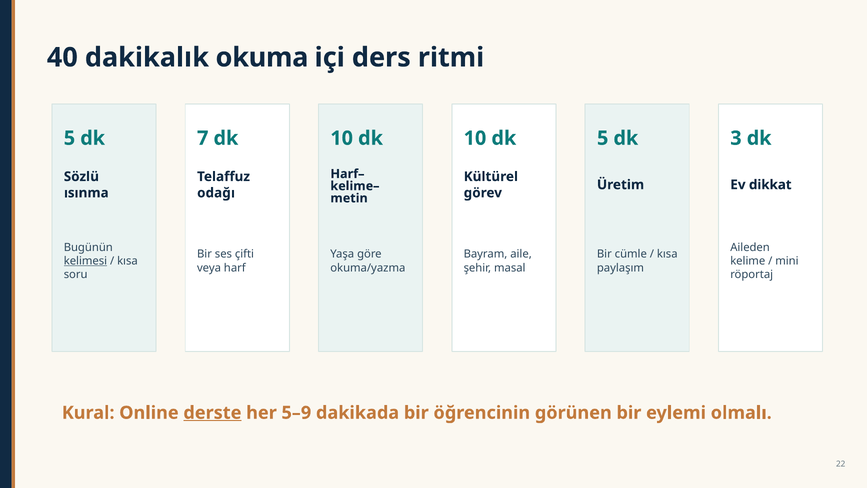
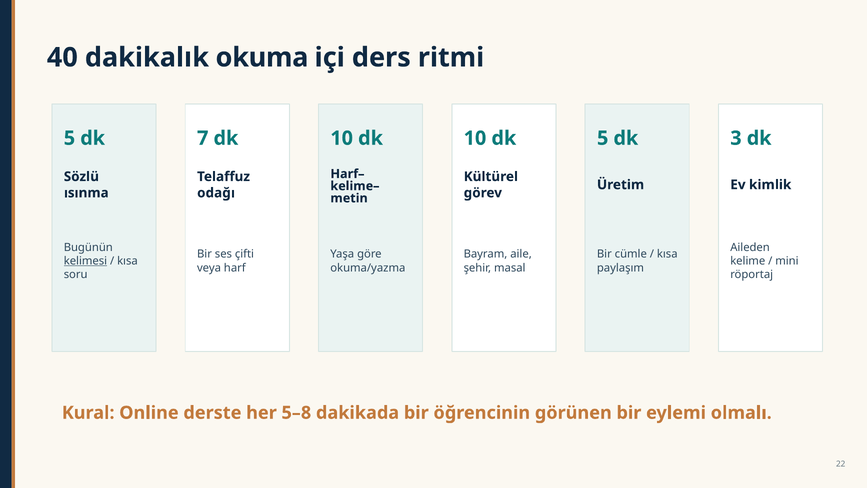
dikkat: dikkat -> kimlik
derste underline: present -> none
5–9: 5–9 -> 5–8
